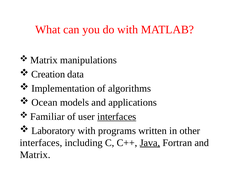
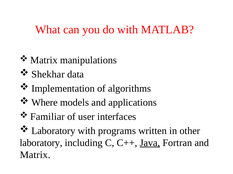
Creation: Creation -> Shekhar
Ocean: Ocean -> Where
interfaces at (117, 117) underline: present -> none
interfaces at (41, 143): interfaces -> laboratory
